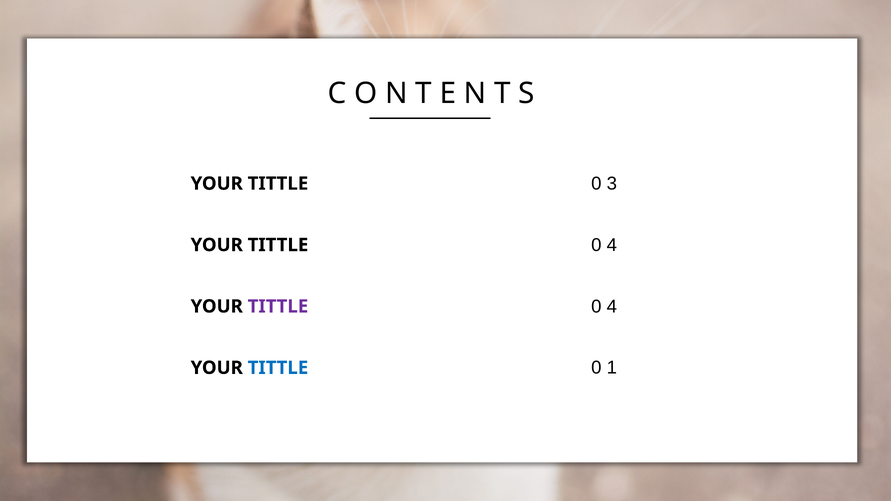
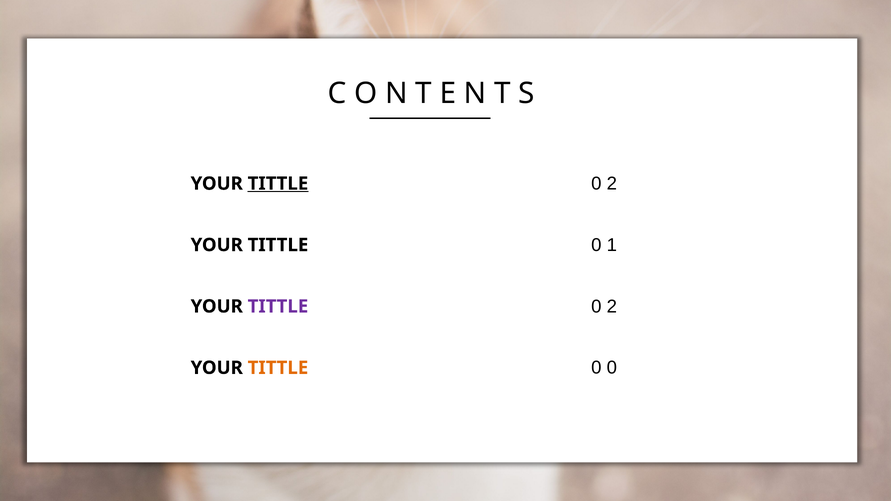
3 at (612, 184): 3 -> 2
TITTLE at (278, 184) underline: none -> present
4 at (612, 245): 4 -> 1
4 at (612, 307): 4 -> 2
0 1: 1 -> 0
TITTLE at (278, 368) colour: blue -> orange
